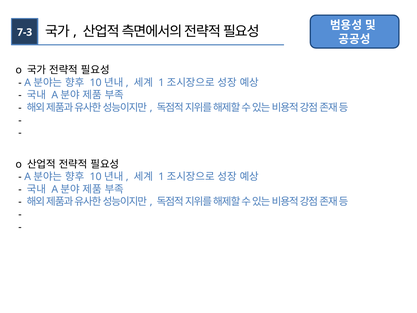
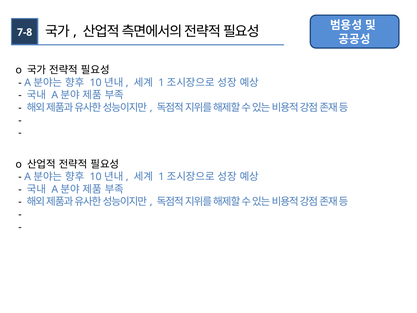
7-3: 7-3 -> 7-8
